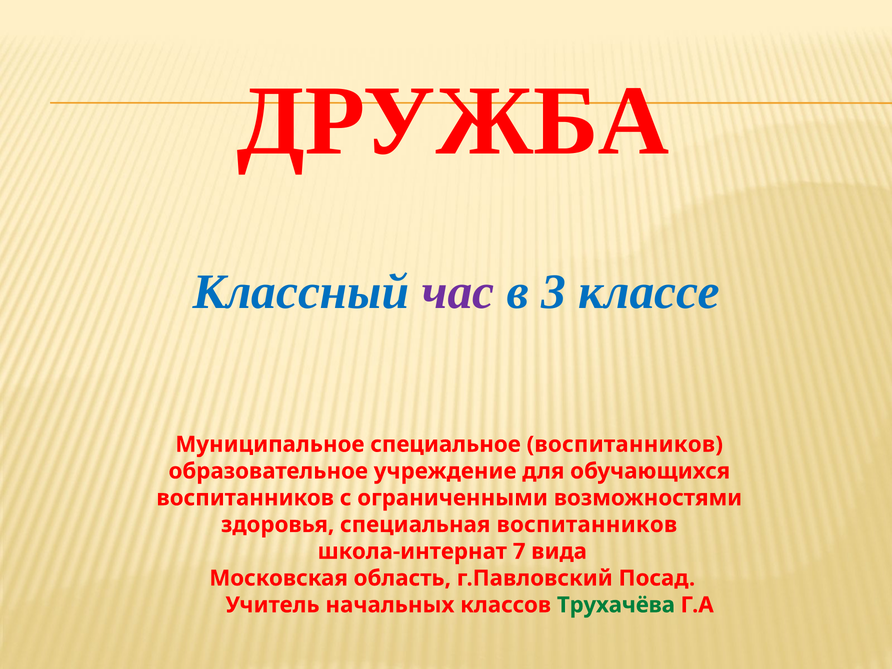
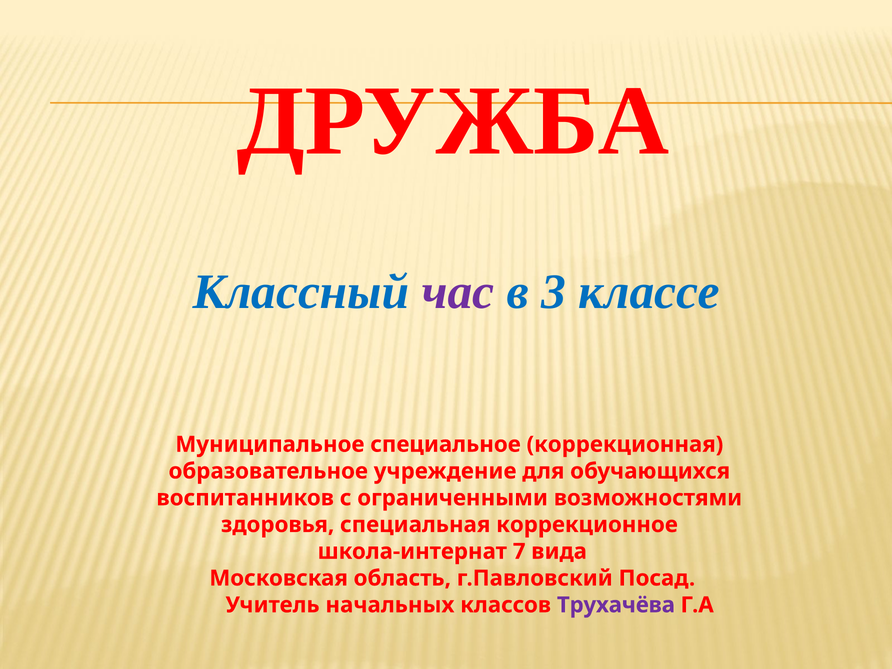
специальное воспитанников: воспитанников -> коррекционная
специальная воспитанников: воспитанников -> коррекционное
Трухачёва colour: green -> purple
